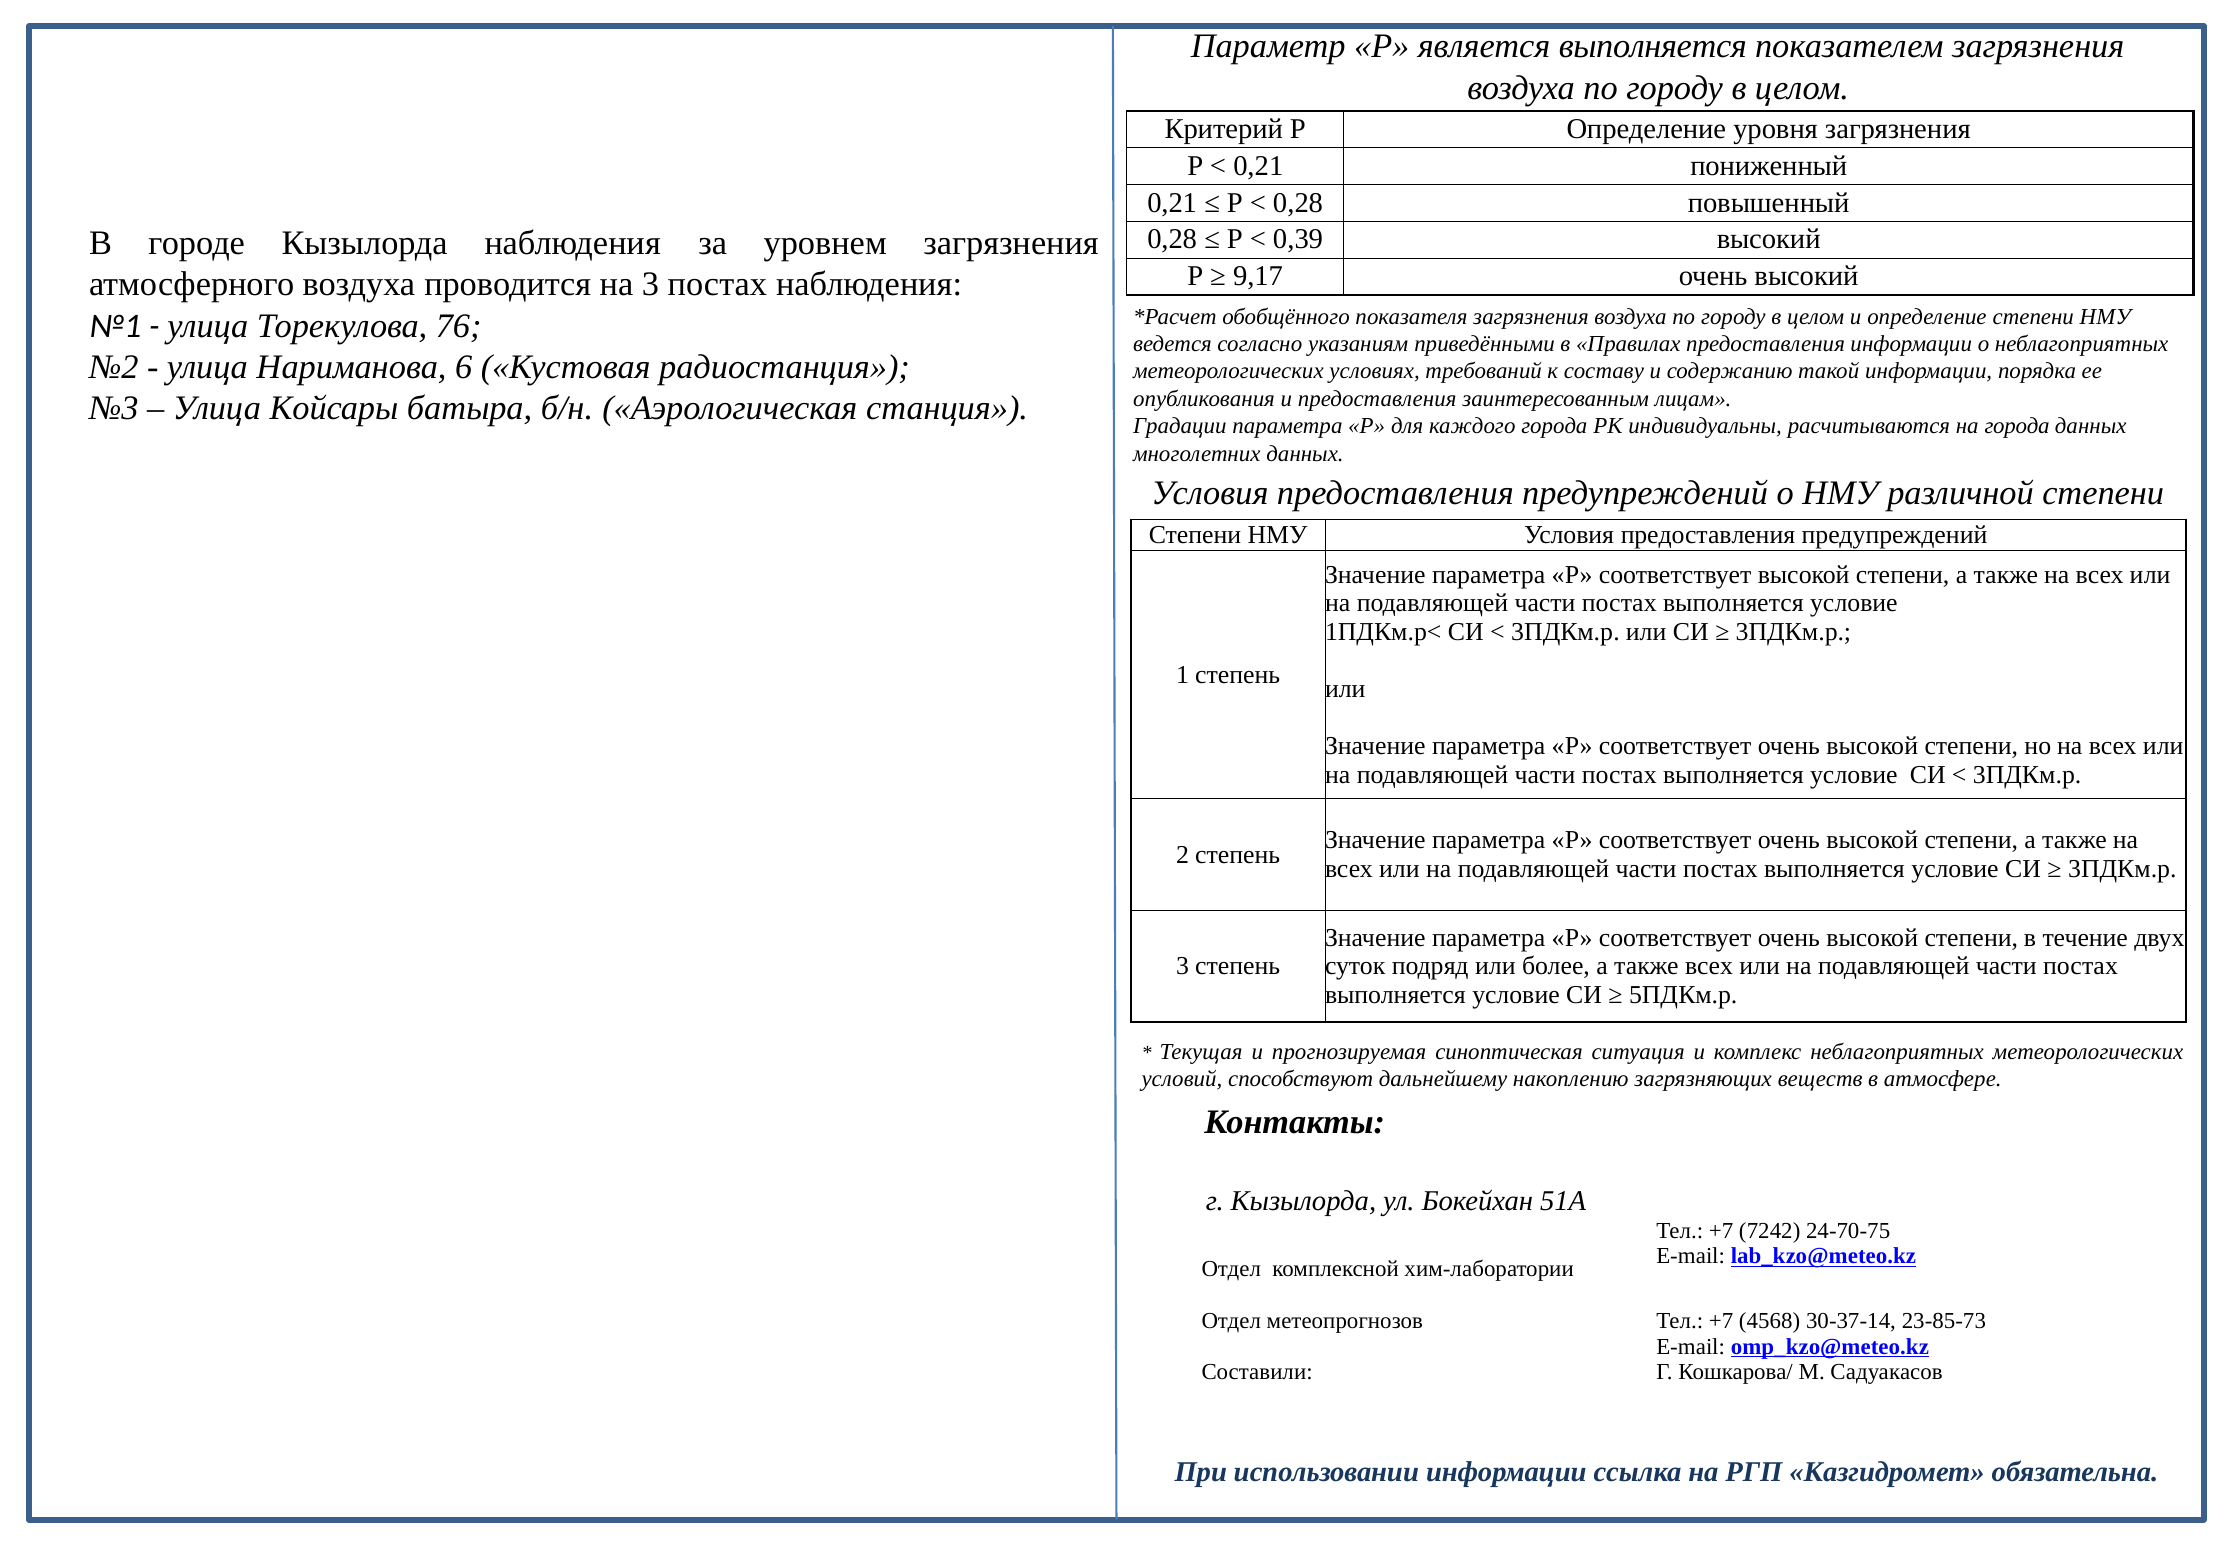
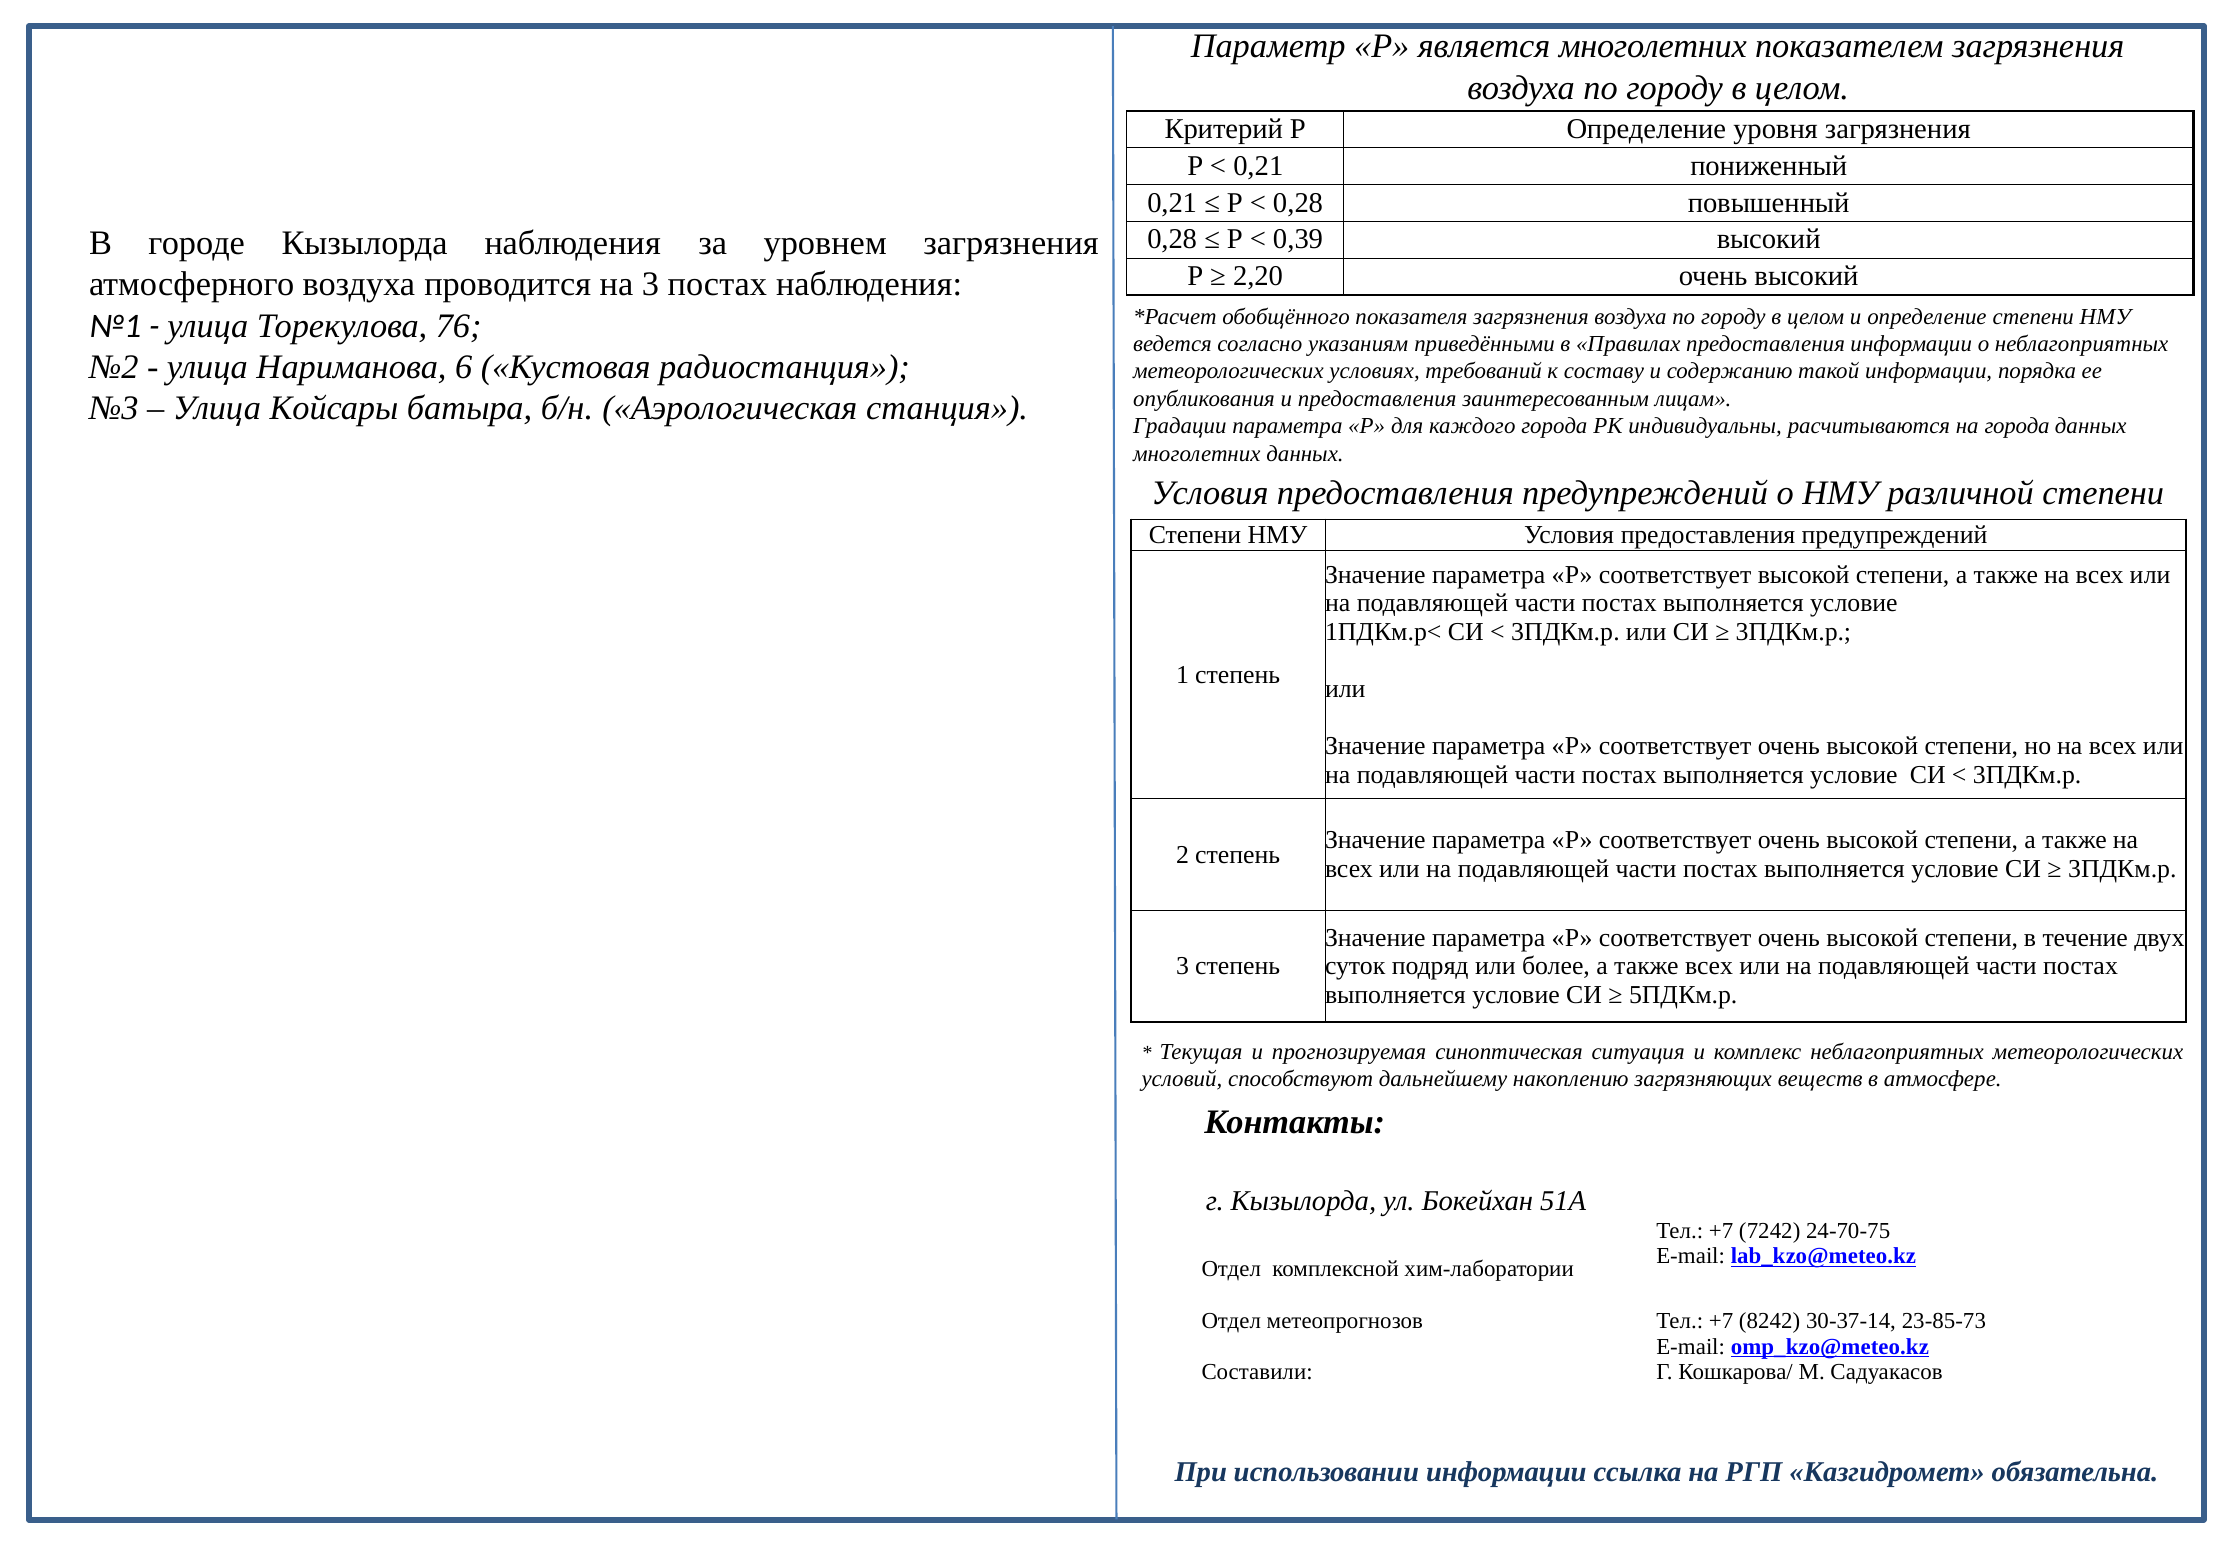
является выполняется: выполняется -> многолетних
9,17: 9,17 -> 2,20
4568: 4568 -> 8242
